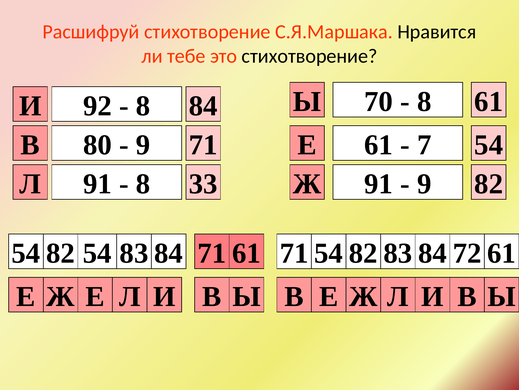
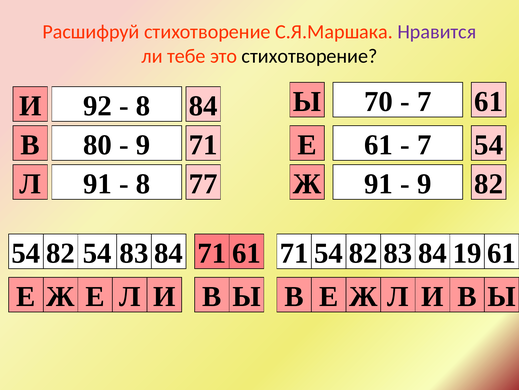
Нравится colour: black -> purple
8 at (424, 101): 8 -> 7
33: 33 -> 77
72: 72 -> 19
